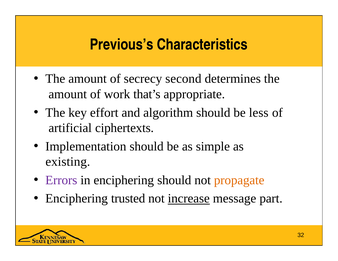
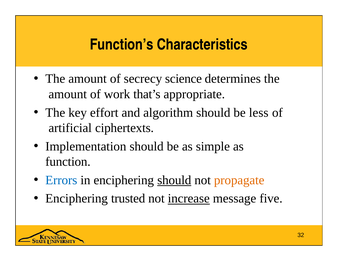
Previous’s: Previous’s -> Function’s
second: second -> science
existing: existing -> function
Errors colour: purple -> blue
should at (174, 180) underline: none -> present
part: part -> five
